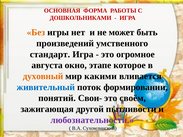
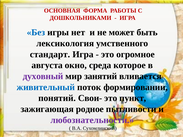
Без colour: orange -> blue
произведений: произведений -> лексикология
этапе: этапе -> среда
духовный colour: orange -> purple
какими: какими -> занятий
своём: своём -> пункт
другой: другой -> родное
